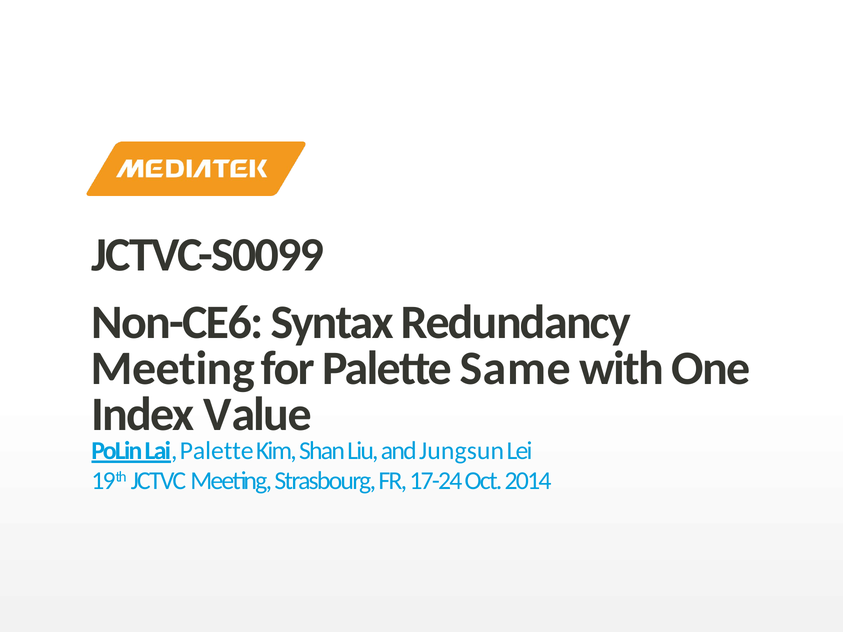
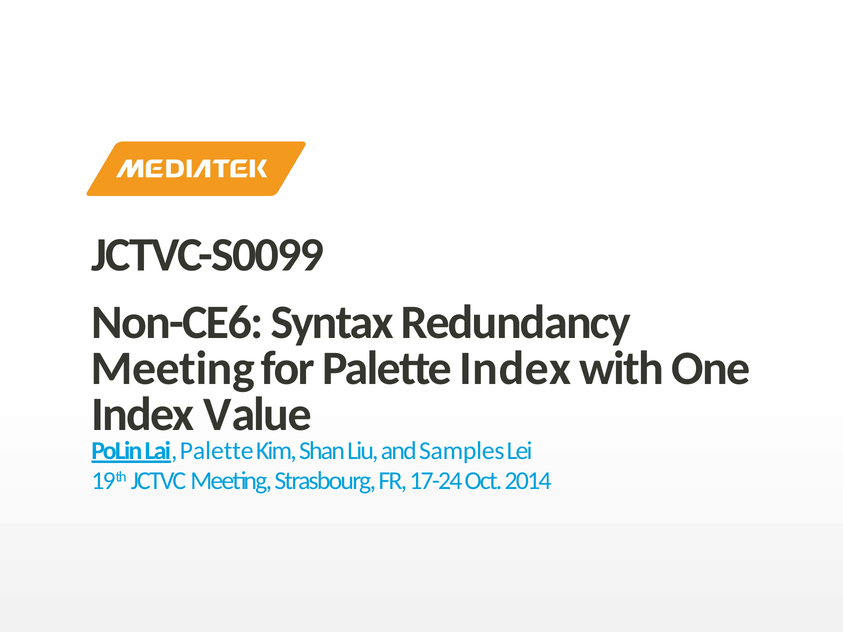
Palette Same: Same -> Index
Jungsun: Jungsun -> Samples
